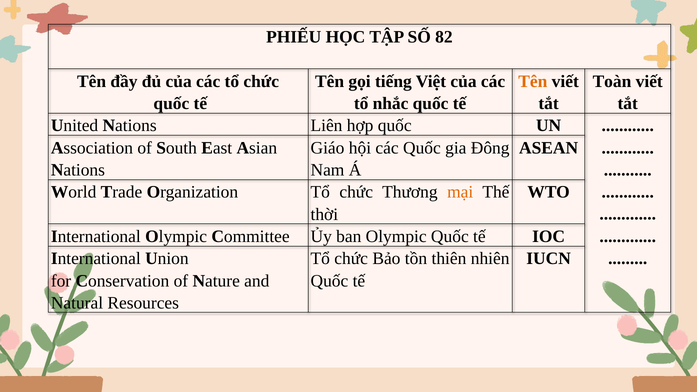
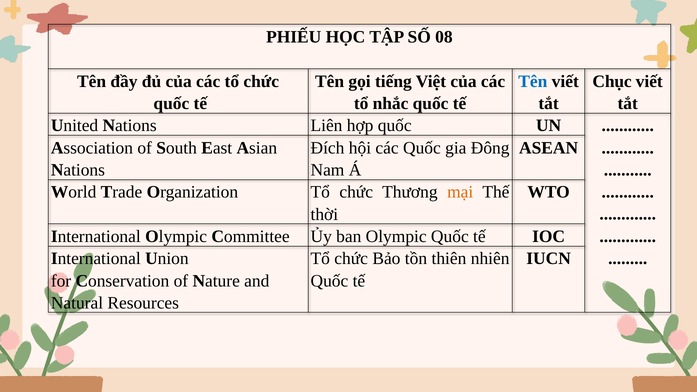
82: 82 -> 08
Tên at (533, 81) colour: orange -> blue
Toàn: Toàn -> Chục
Giáo: Giáo -> Đích
